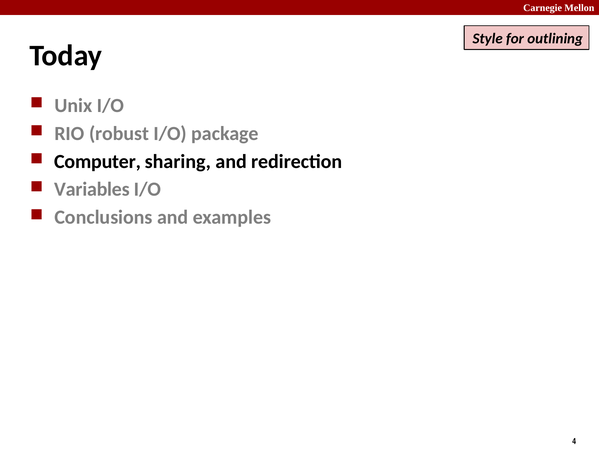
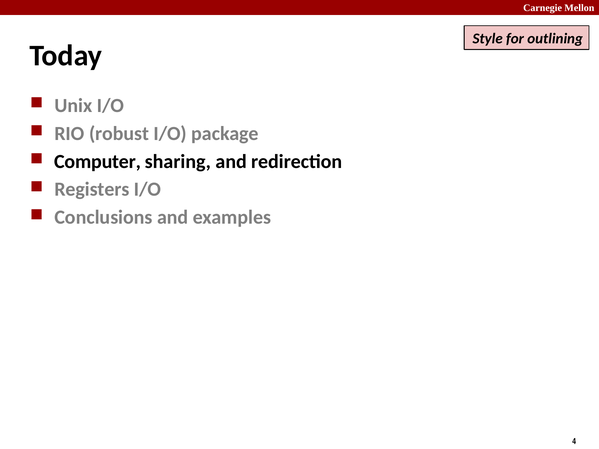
Variables: Variables -> Registers
